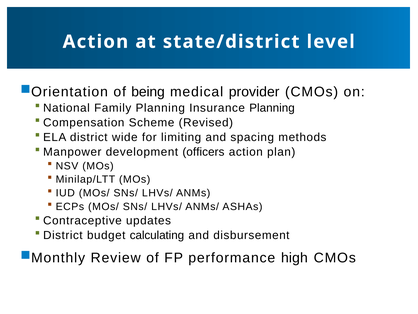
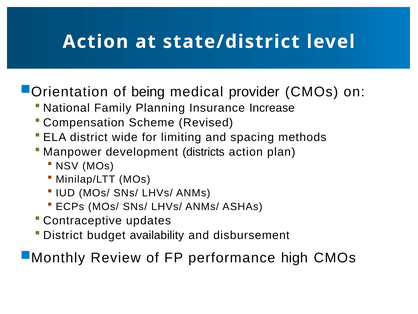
Insurance Planning: Planning -> Increase
officers: officers -> districts
calculating: calculating -> availability
